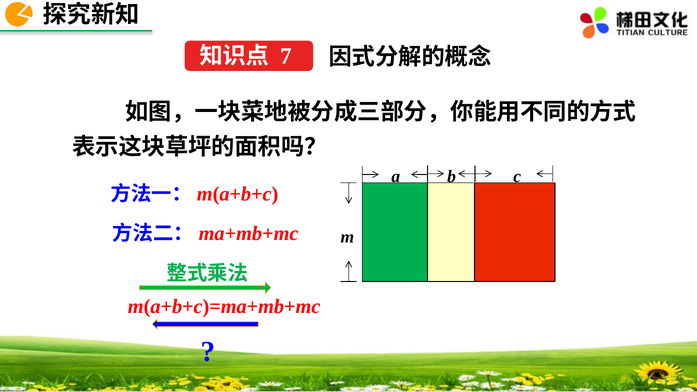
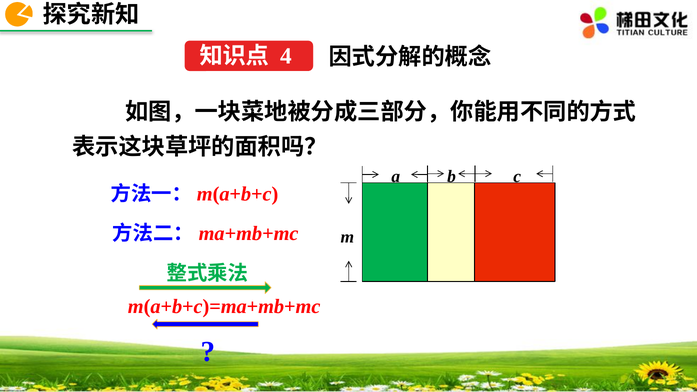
7: 7 -> 4
